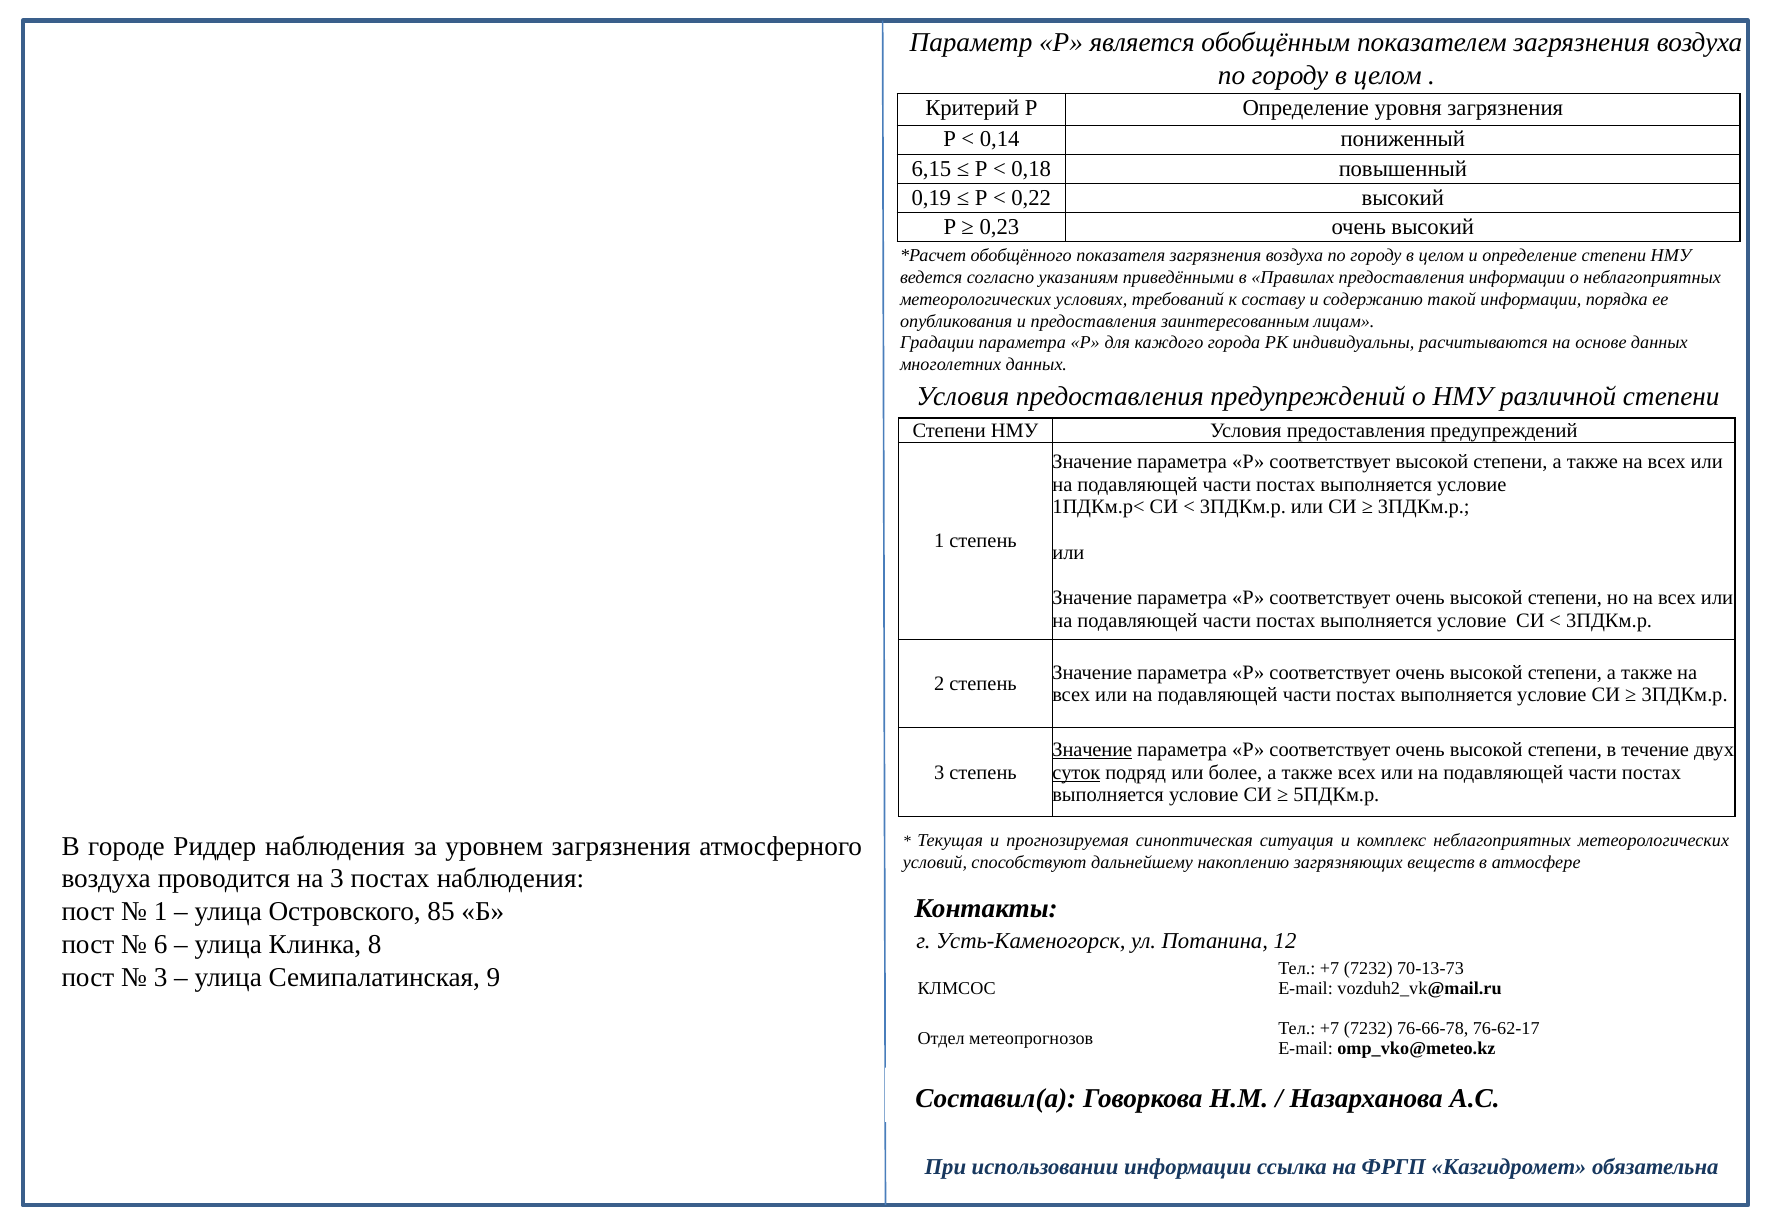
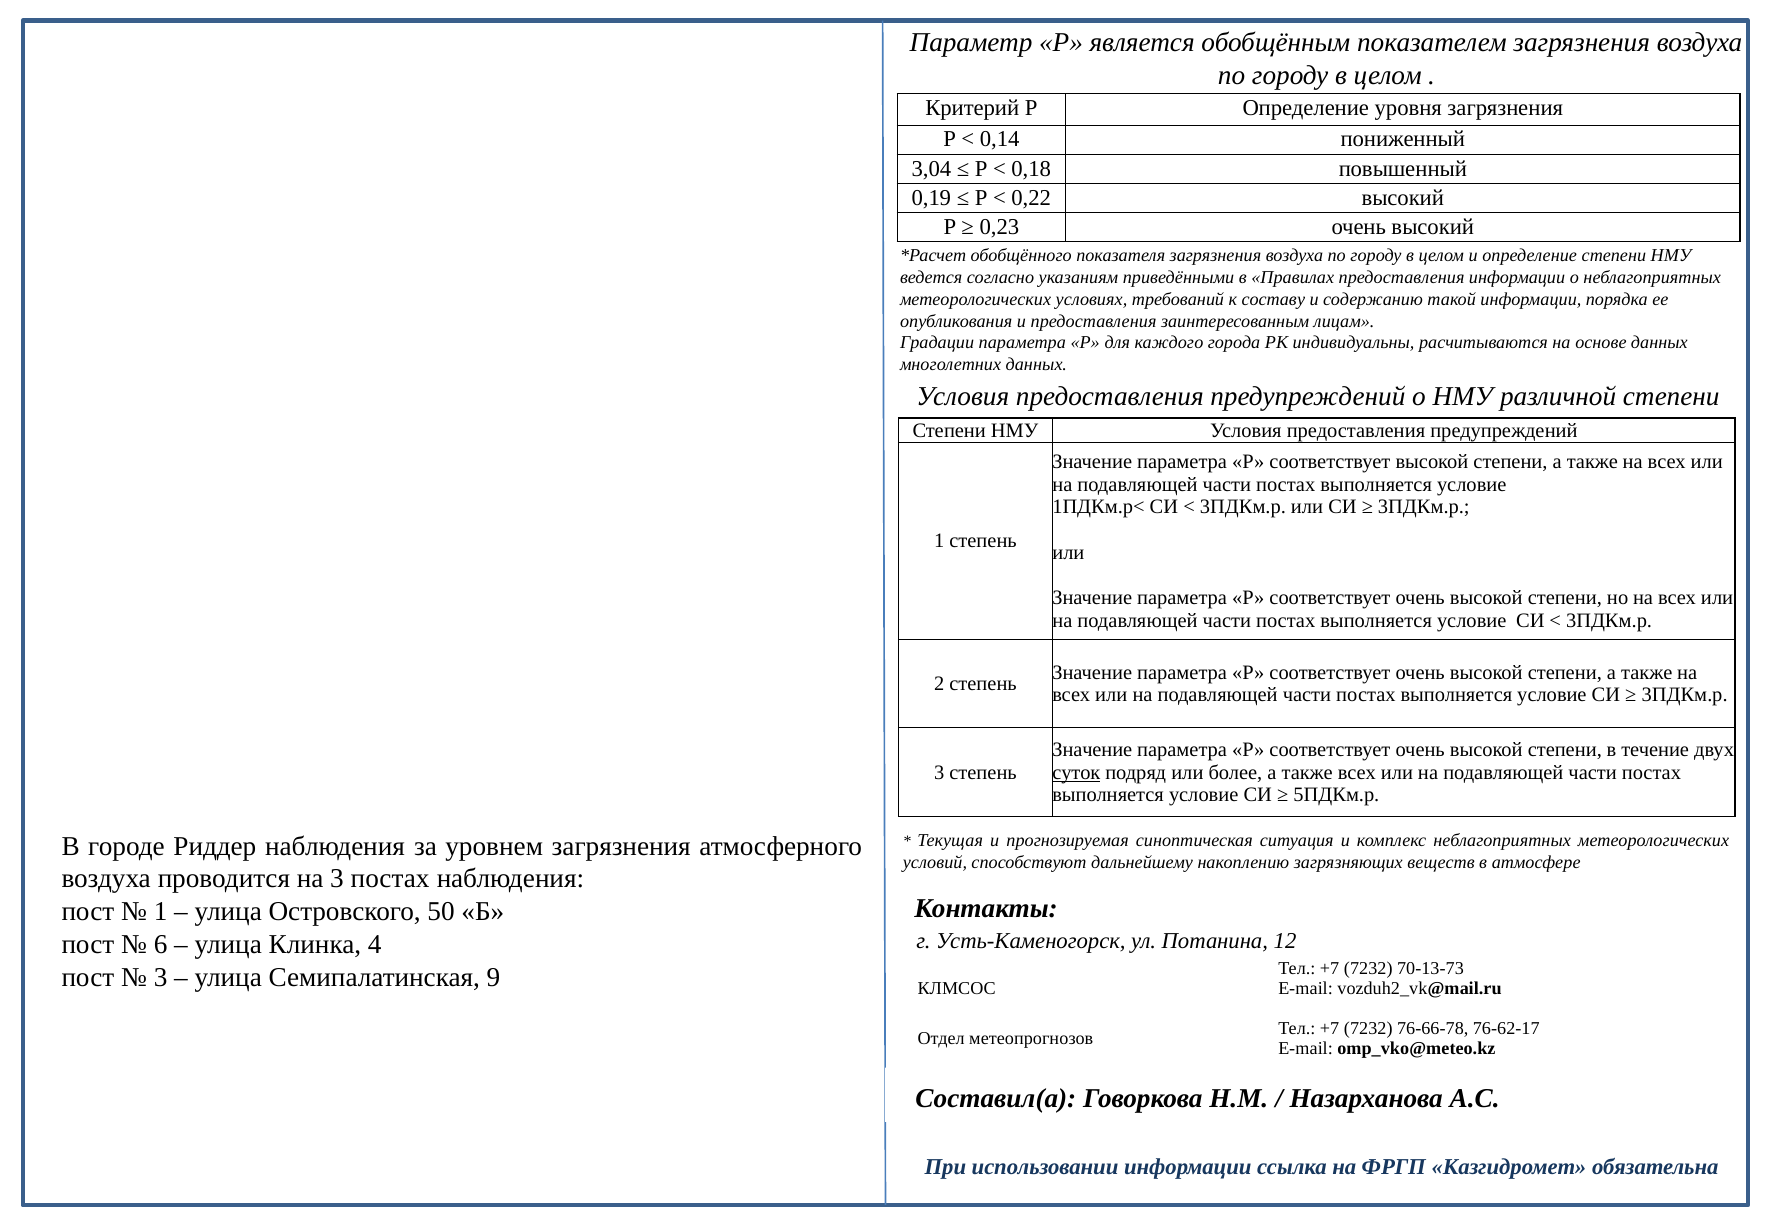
6,15: 6,15 -> 3,04
Значение at (1092, 750) underline: present -> none
85: 85 -> 50
8: 8 -> 4
